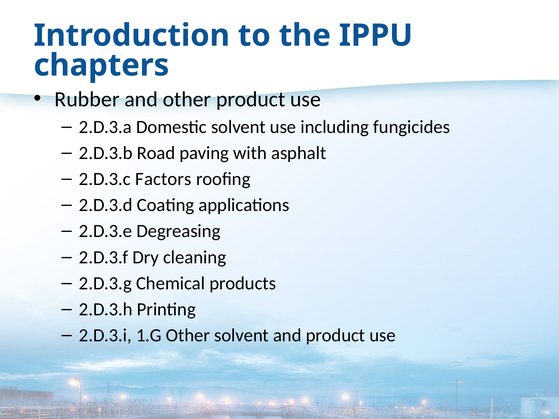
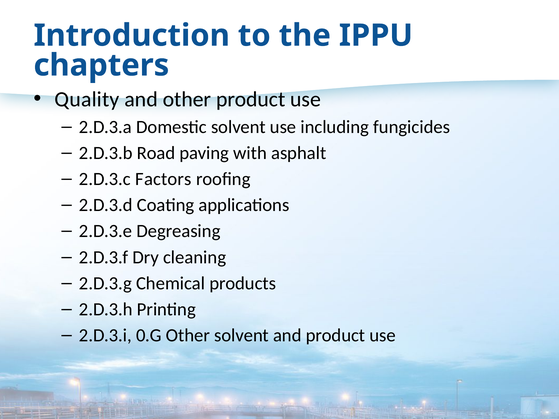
Rubber: Rubber -> Quality
1.G: 1.G -> 0.G
